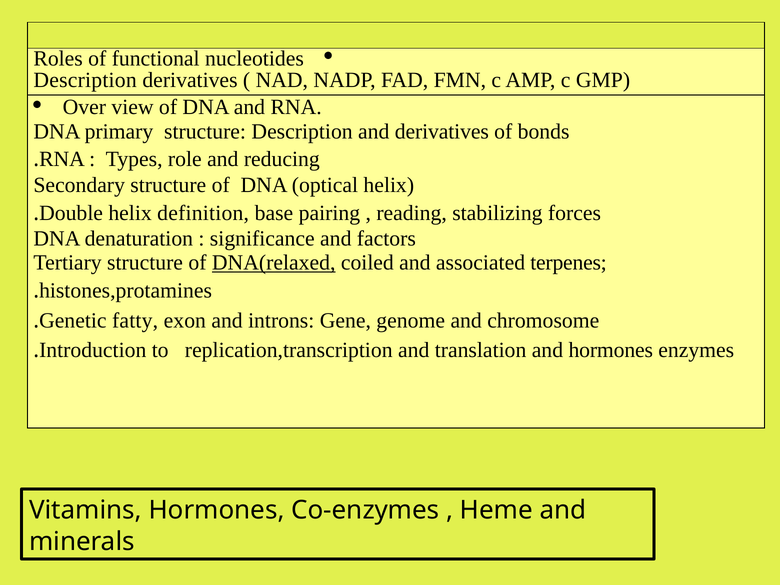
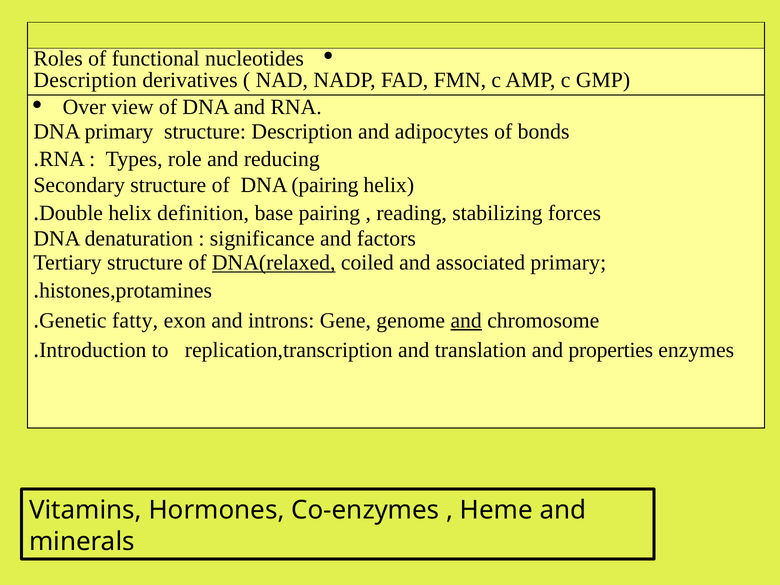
and derivatives: derivatives -> adipocytes
DNA optical: optical -> pairing
associated terpenes: terpenes -> primary
and at (466, 320) underline: none -> present
and hormones: hormones -> properties
